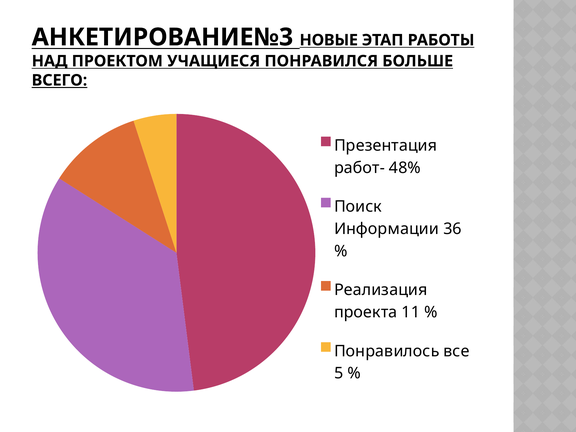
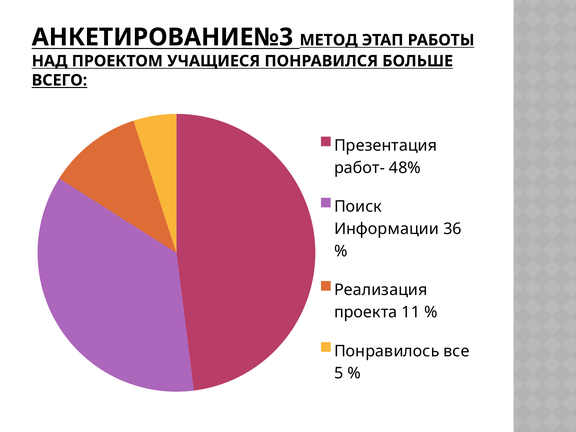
НОВЫЕ: НОВЫЕ -> МЕТОД
